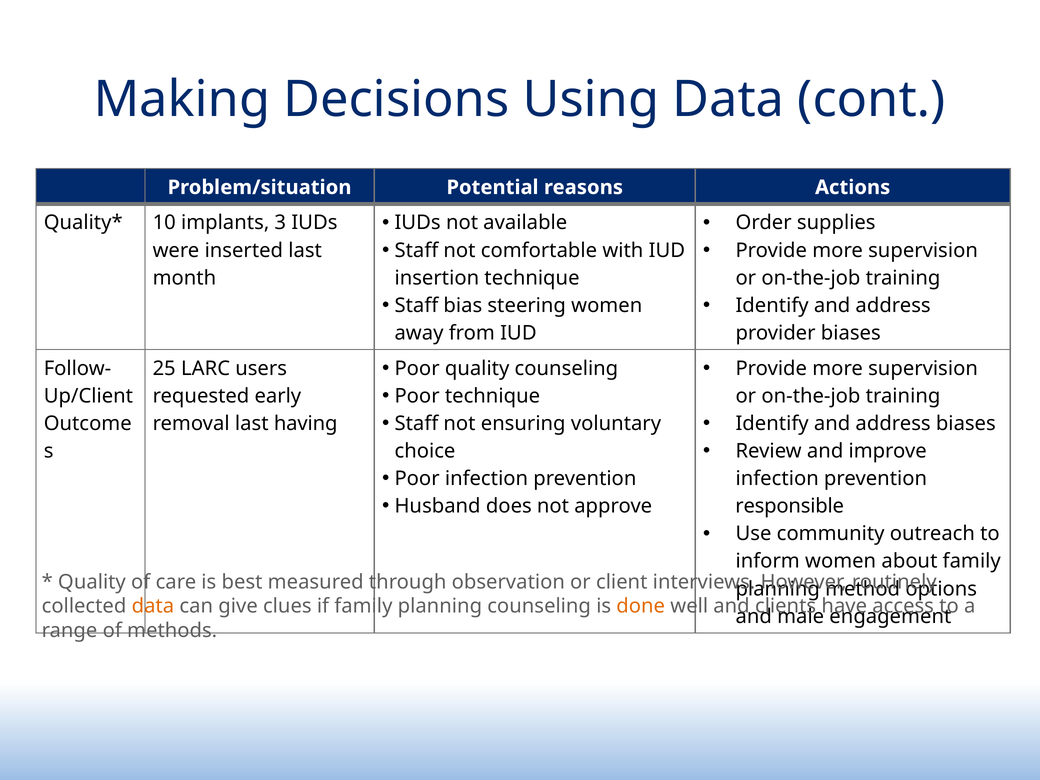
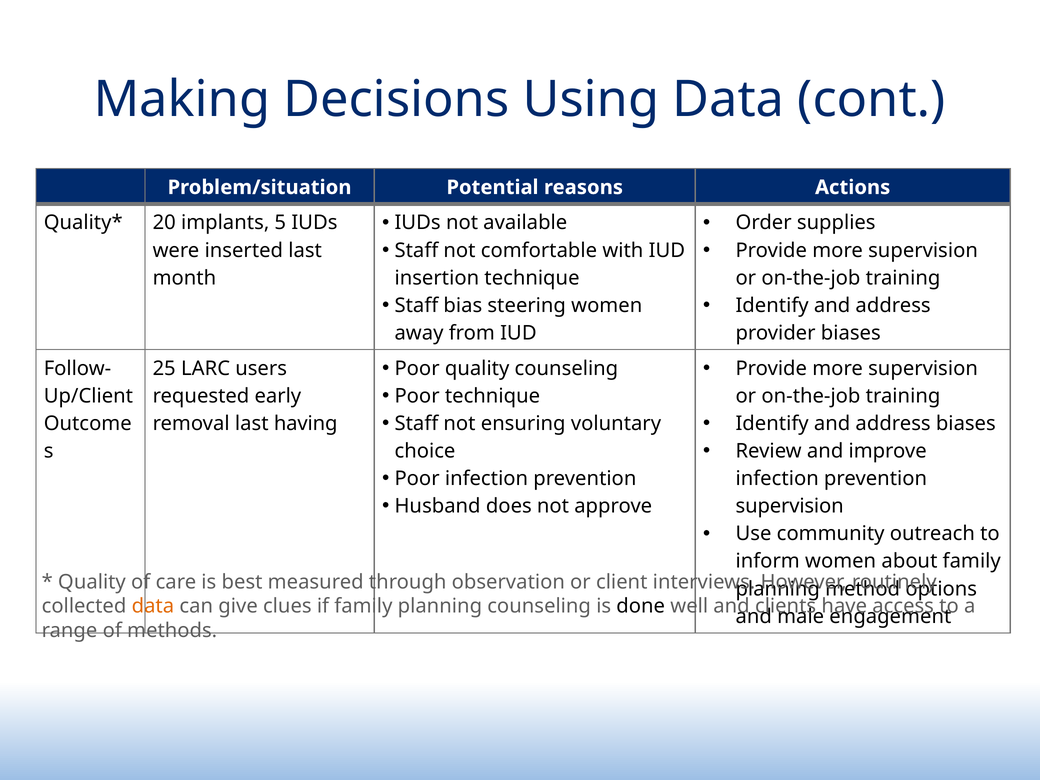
10: 10 -> 20
3: 3 -> 5
responsible at (790, 506): responsible -> supervision
done colour: orange -> black
